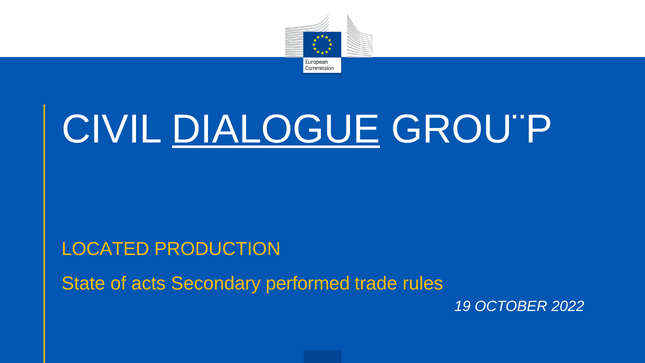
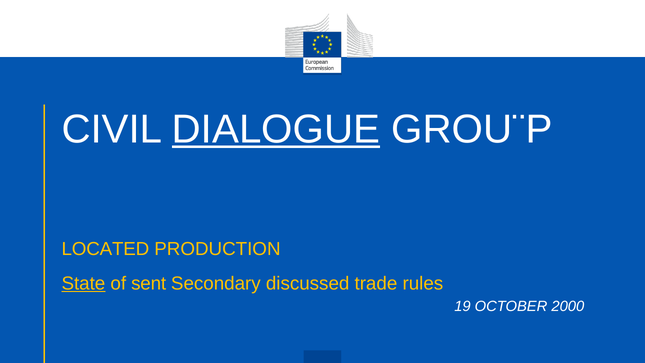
State underline: none -> present
acts: acts -> sent
performed: performed -> discussed
2022: 2022 -> 2000
